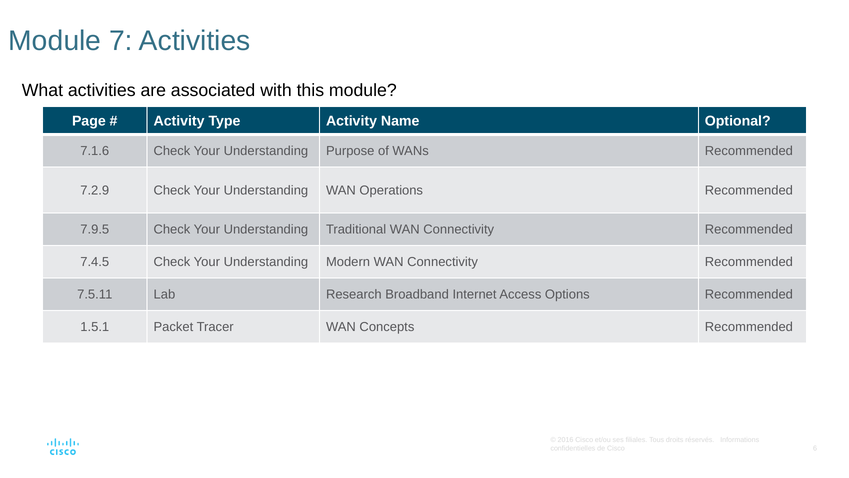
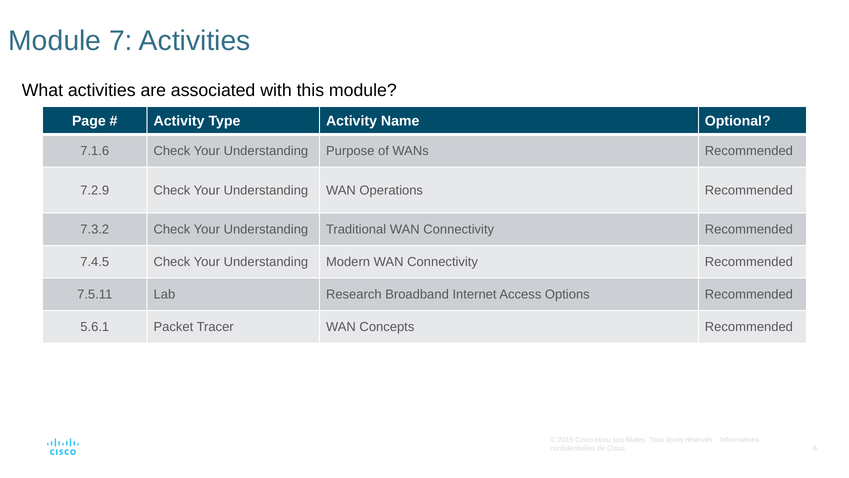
7.9.5: 7.9.5 -> 7.3.2
1.5.1: 1.5.1 -> 5.6.1
